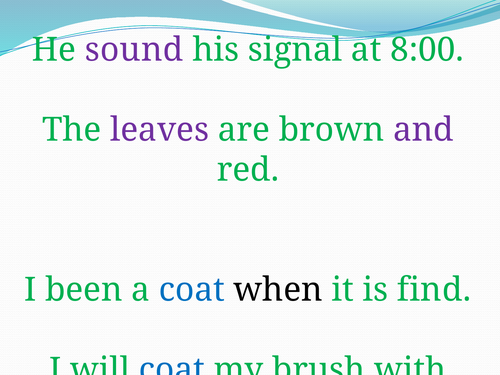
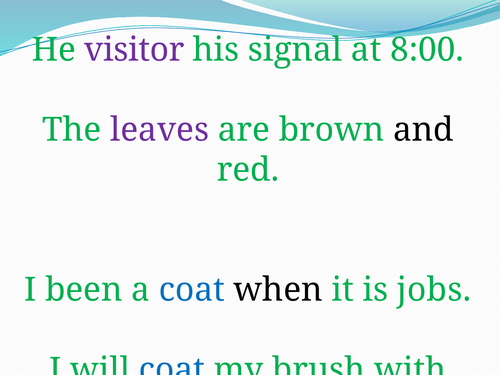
sound: sound -> visitor
and colour: purple -> black
find: find -> jobs
